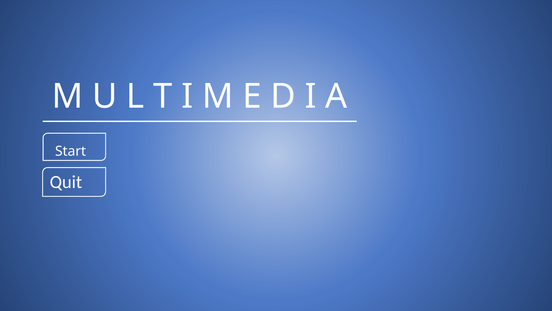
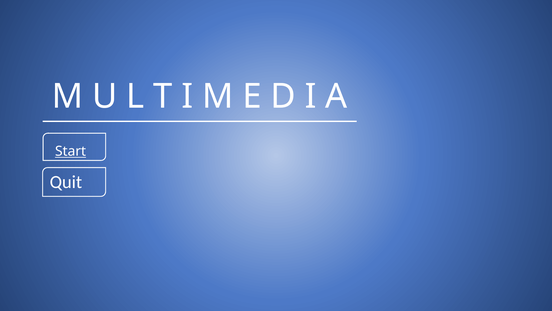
Start underline: none -> present
